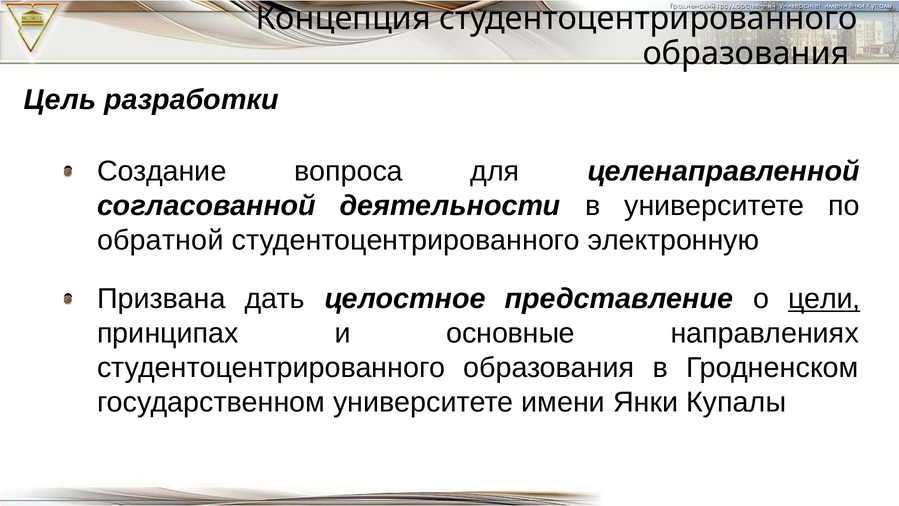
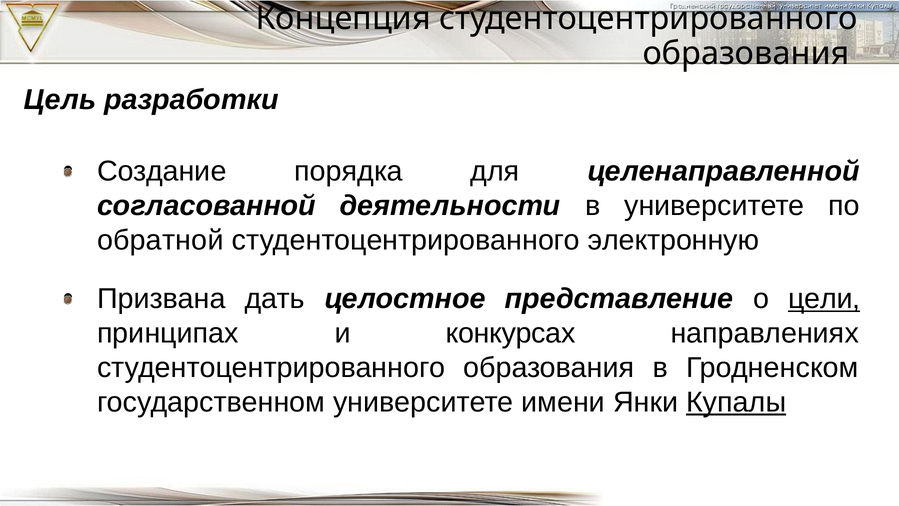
вопроса: вопроса -> порядка
основные: основные -> конкурсах
Купалы underline: none -> present
